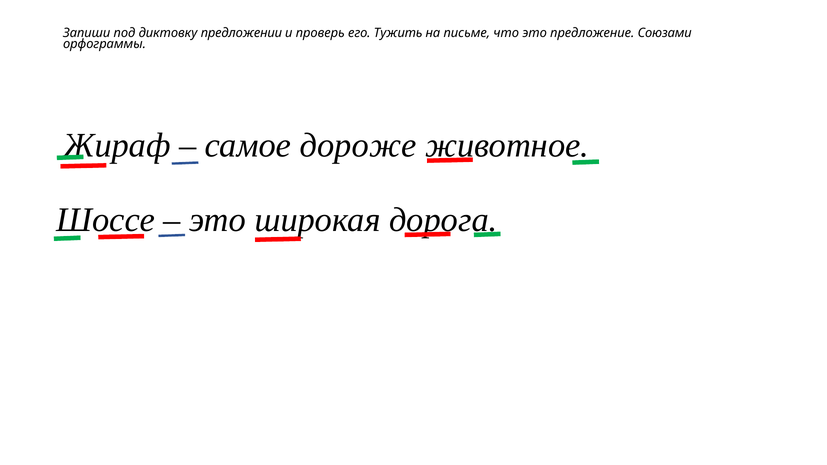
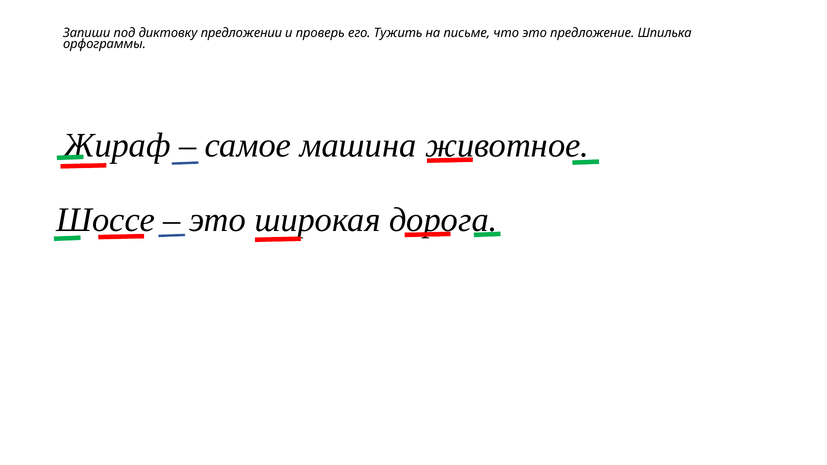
Союзами: Союзами -> Шпилька
дороже: дороже -> машина
